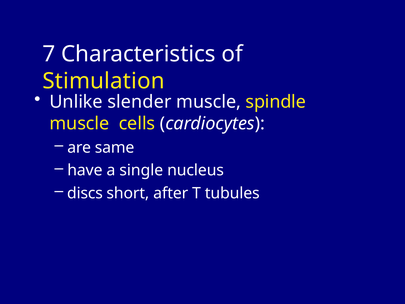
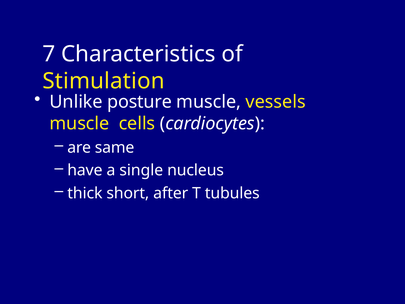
slender: slender -> posture
spindle: spindle -> vessels
discs: discs -> thick
